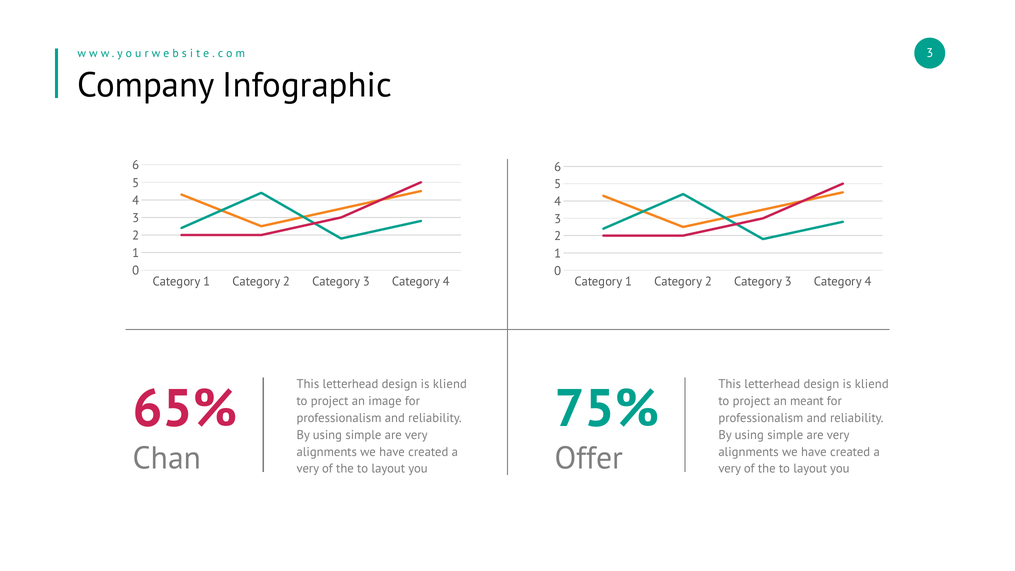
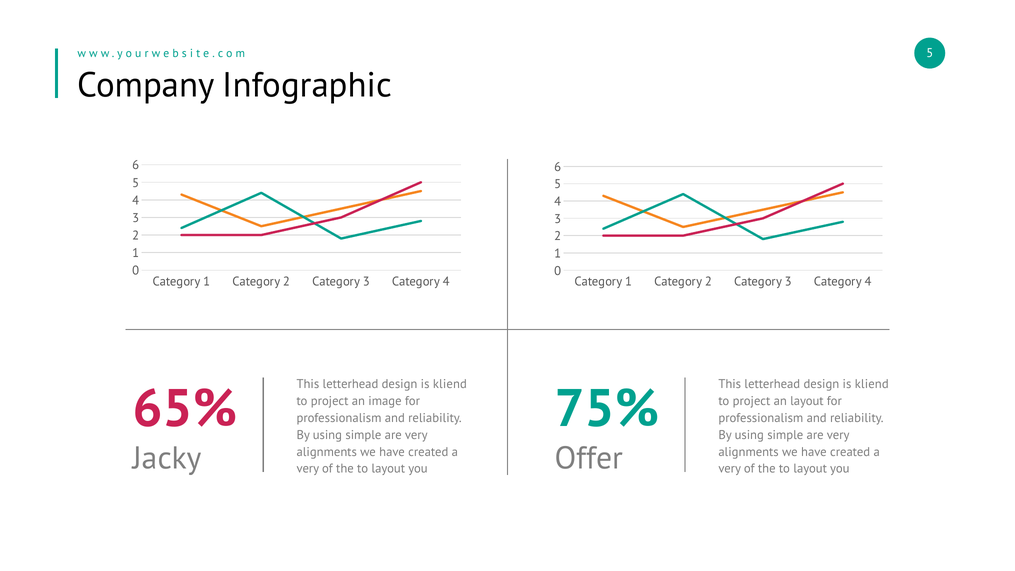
3 at (930, 53): 3 -> 5
an meant: meant -> layout
Chan: Chan -> Jacky
